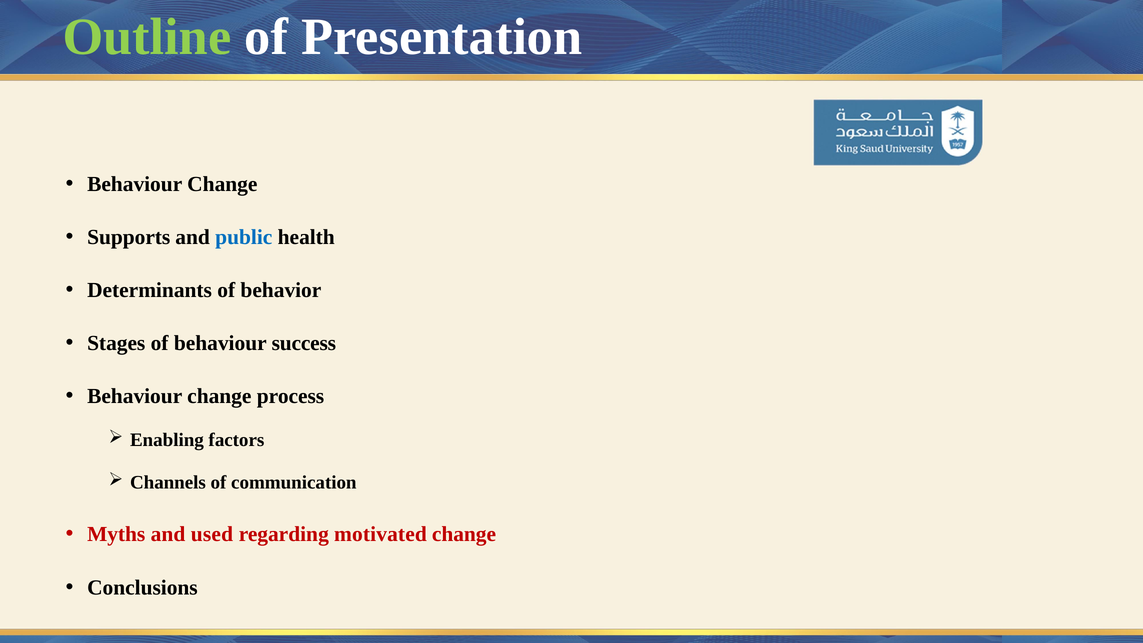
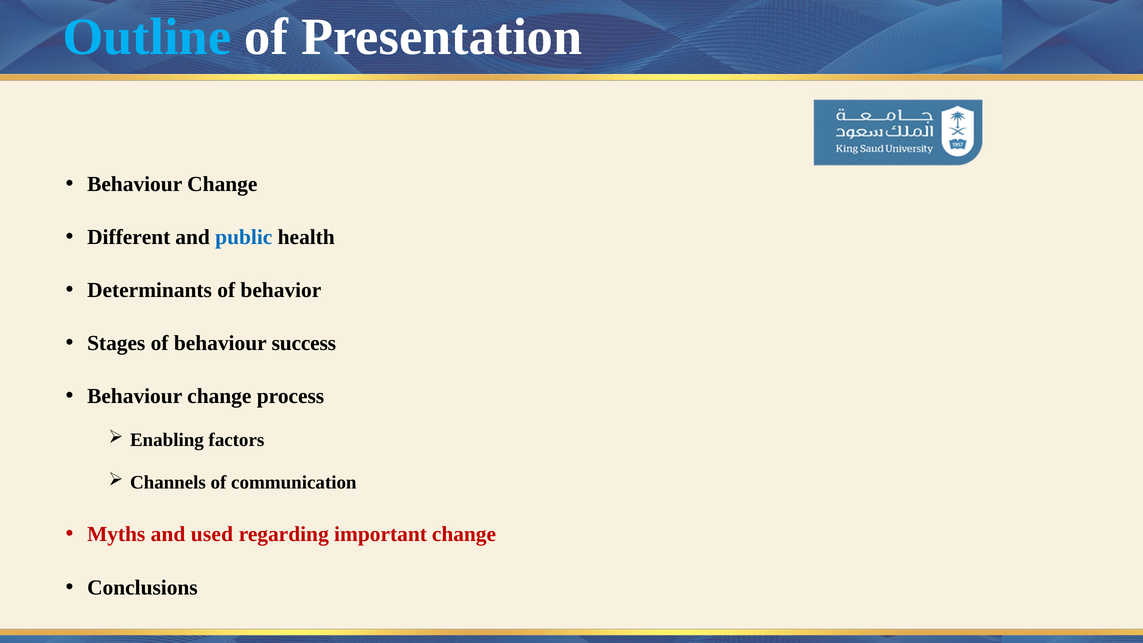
Outline colour: light green -> light blue
Supports: Supports -> Different
motivated: motivated -> important
